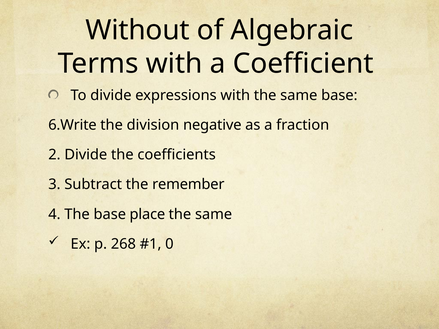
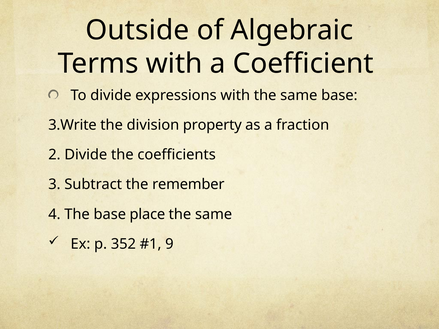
Without: Without -> Outside
6.Write: 6.Write -> 3.Write
negative: negative -> property
268: 268 -> 352
0: 0 -> 9
